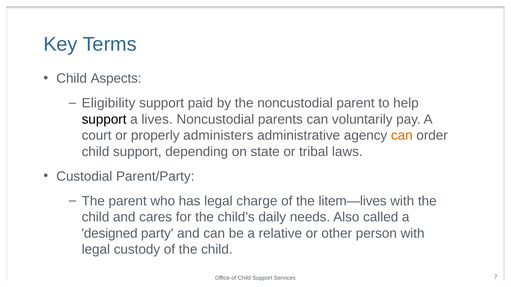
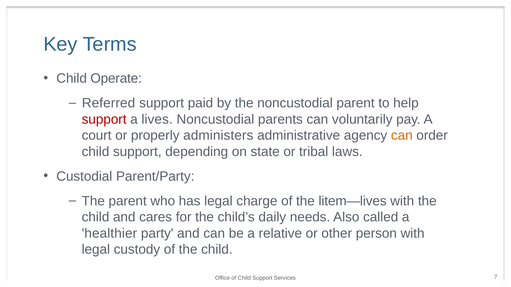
Aspects: Aspects -> Operate
Eligibility: Eligibility -> Referred
support at (104, 120) colour: black -> red
designed: designed -> healthier
